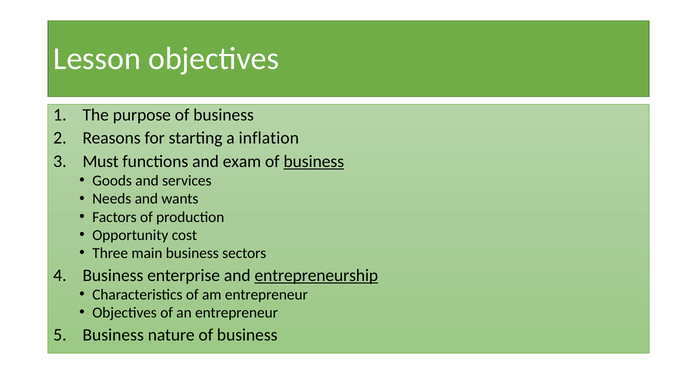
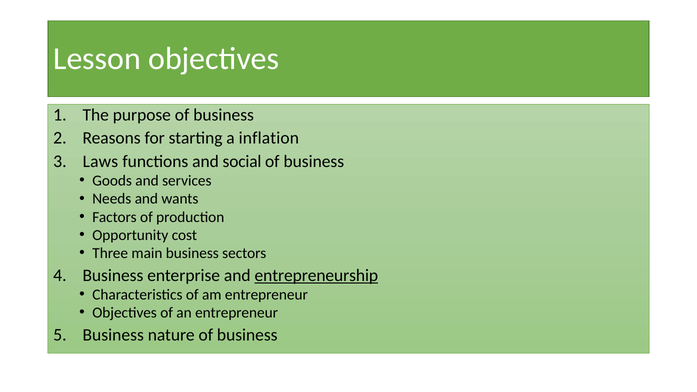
Must: Must -> Laws
exam: exam -> social
business at (314, 162) underline: present -> none
